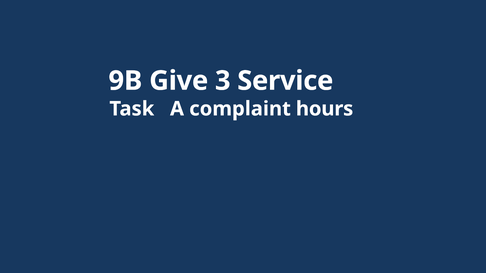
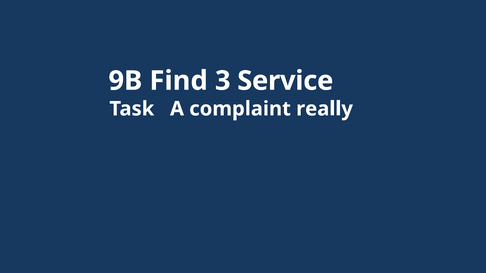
Give: Give -> Find
hours: hours -> really
